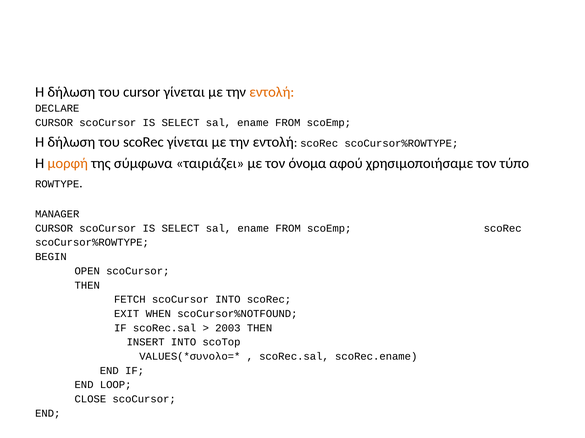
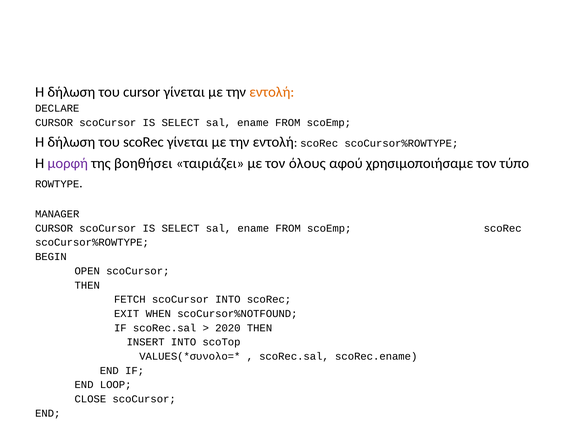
μορφή colour: orange -> purple
σύμφωνα: σύμφωνα -> βοηθήσει
όνομα: όνομα -> όλους
2003: 2003 -> 2020
